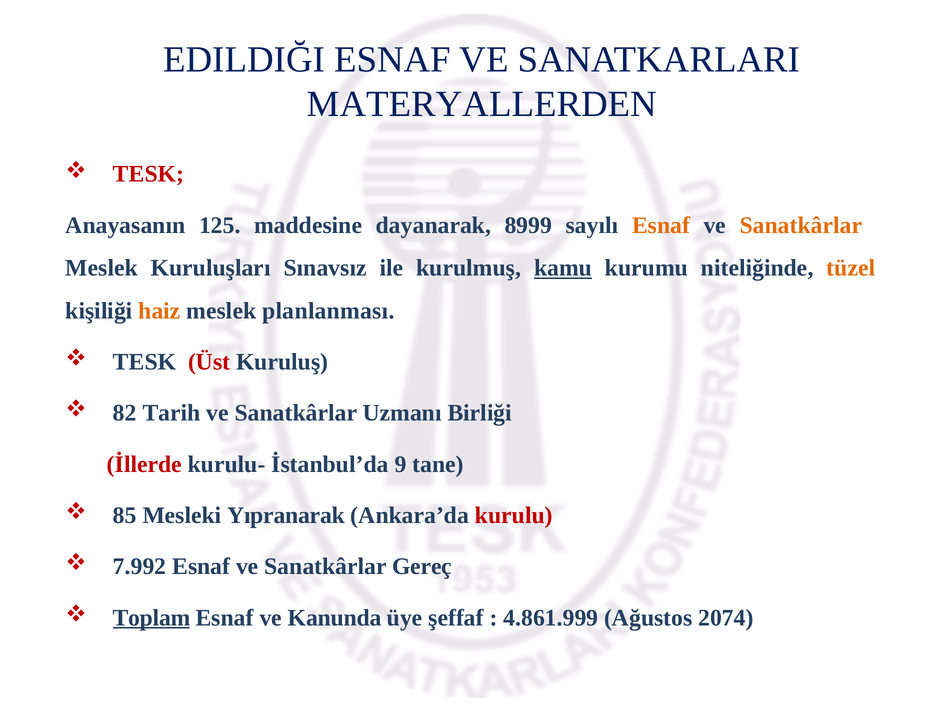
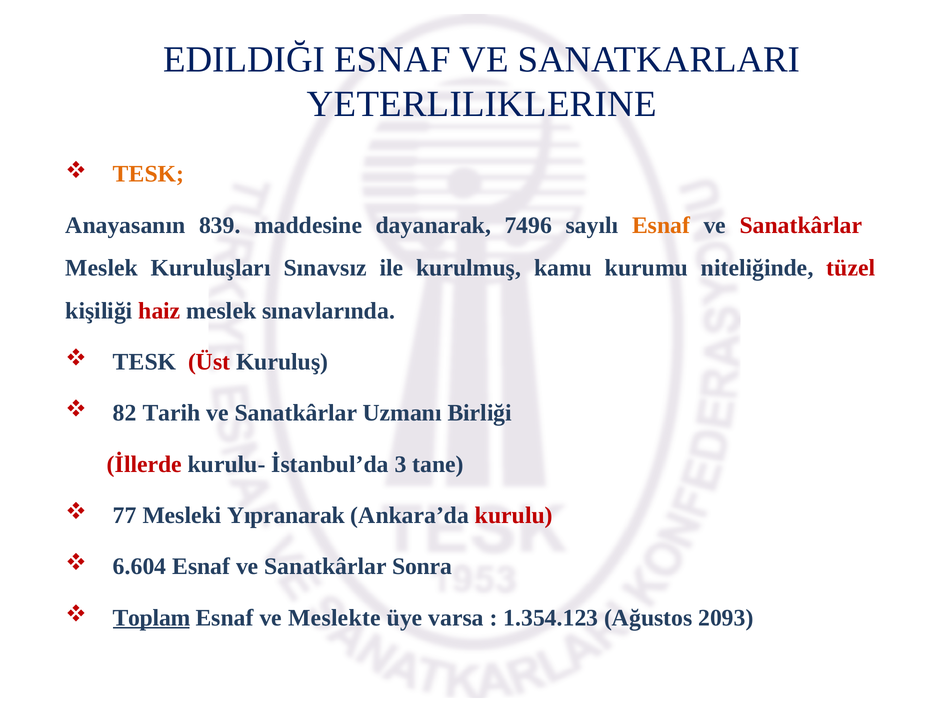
MATERYALLERDEN: MATERYALLERDEN -> YETERLILIKLERINE
TESK at (149, 174) colour: red -> orange
125: 125 -> 839
8999: 8999 -> 7496
Sanatkârlar at (801, 225) colour: orange -> red
kamu underline: present -> none
tüzel colour: orange -> red
haiz colour: orange -> red
planlanması: planlanması -> sınavlarında
9: 9 -> 3
85: 85 -> 77
7.992: 7.992 -> 6.604
Gereç: Gereç -> Sonra
Kanunda: Kanunda -> Meslekte
şeffaf: şeffaf -> varsa
4.861.999: 4.861.999 -> 1.354.123
2074: 2074 -> 2093
